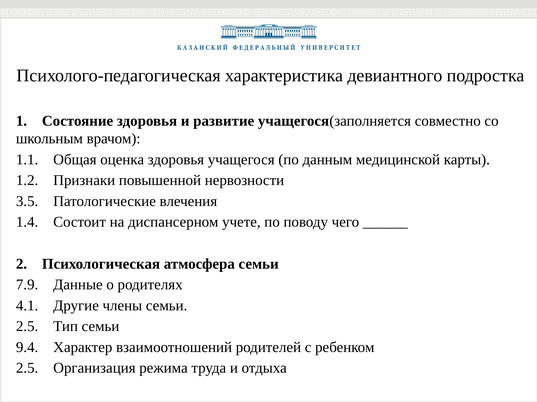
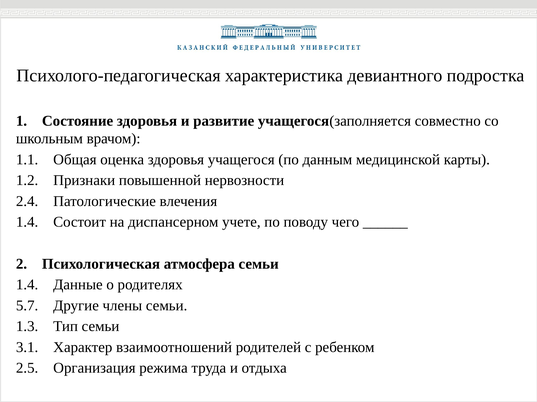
3.5: 3.5 -> 2.4
7.9 at (27, 285): 7.9 -> 1.4
4.1: 4.1 -> 5.7
2.5 at (27, 327): 2.5 -> 1.3
9.4: 9.4 -> 3.1
